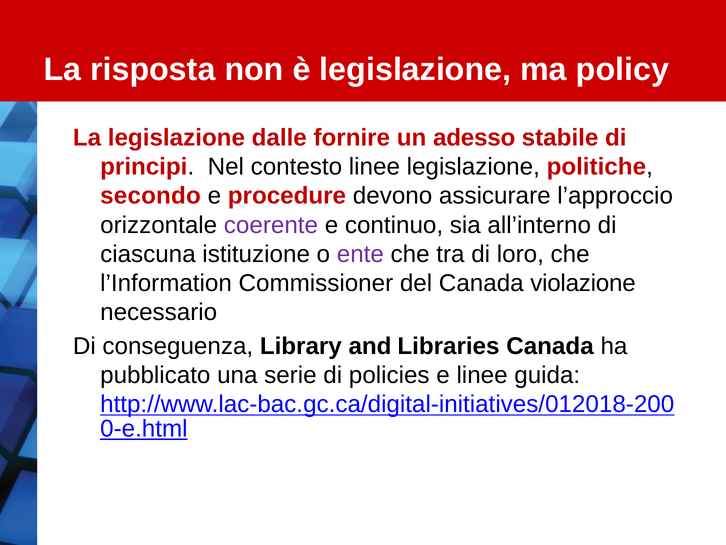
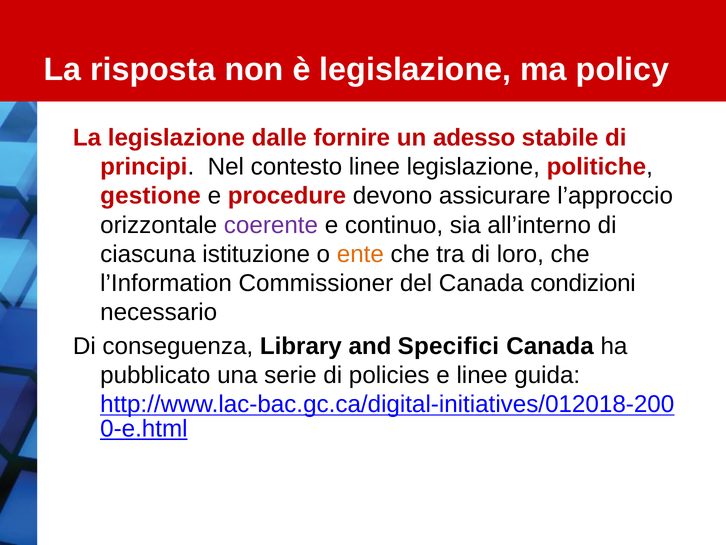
secondo: secondo -> gestione
ente colour: purple -> orange
violazione: violazione -> condizioni
Libraries: Libraries -> Specifici
